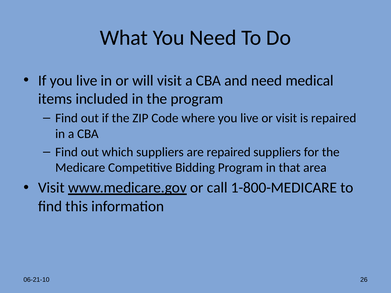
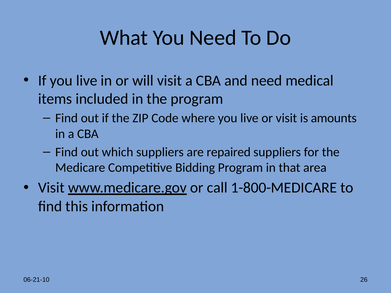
is repaired: repaired -> amounts
